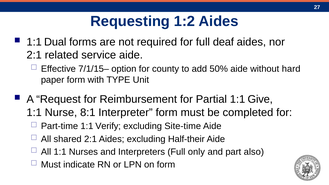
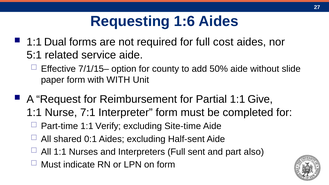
1:2: 1:2 -> 1:6
deaf: deaf -> cost
2:1 at (34, 55): 2:1 -> 5:1
hard: hard -> slide
with TYPE: TYPE -> WITH
8:1: 8:1 -> 7:1
shared 2:1: 2:1 -> 0:1
Half-their: Half-their -> Half-sent
only: only -> sent
